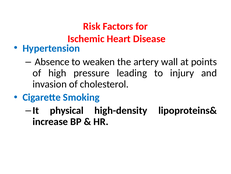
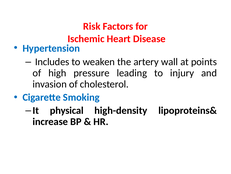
Absence: Absence -> Includes
